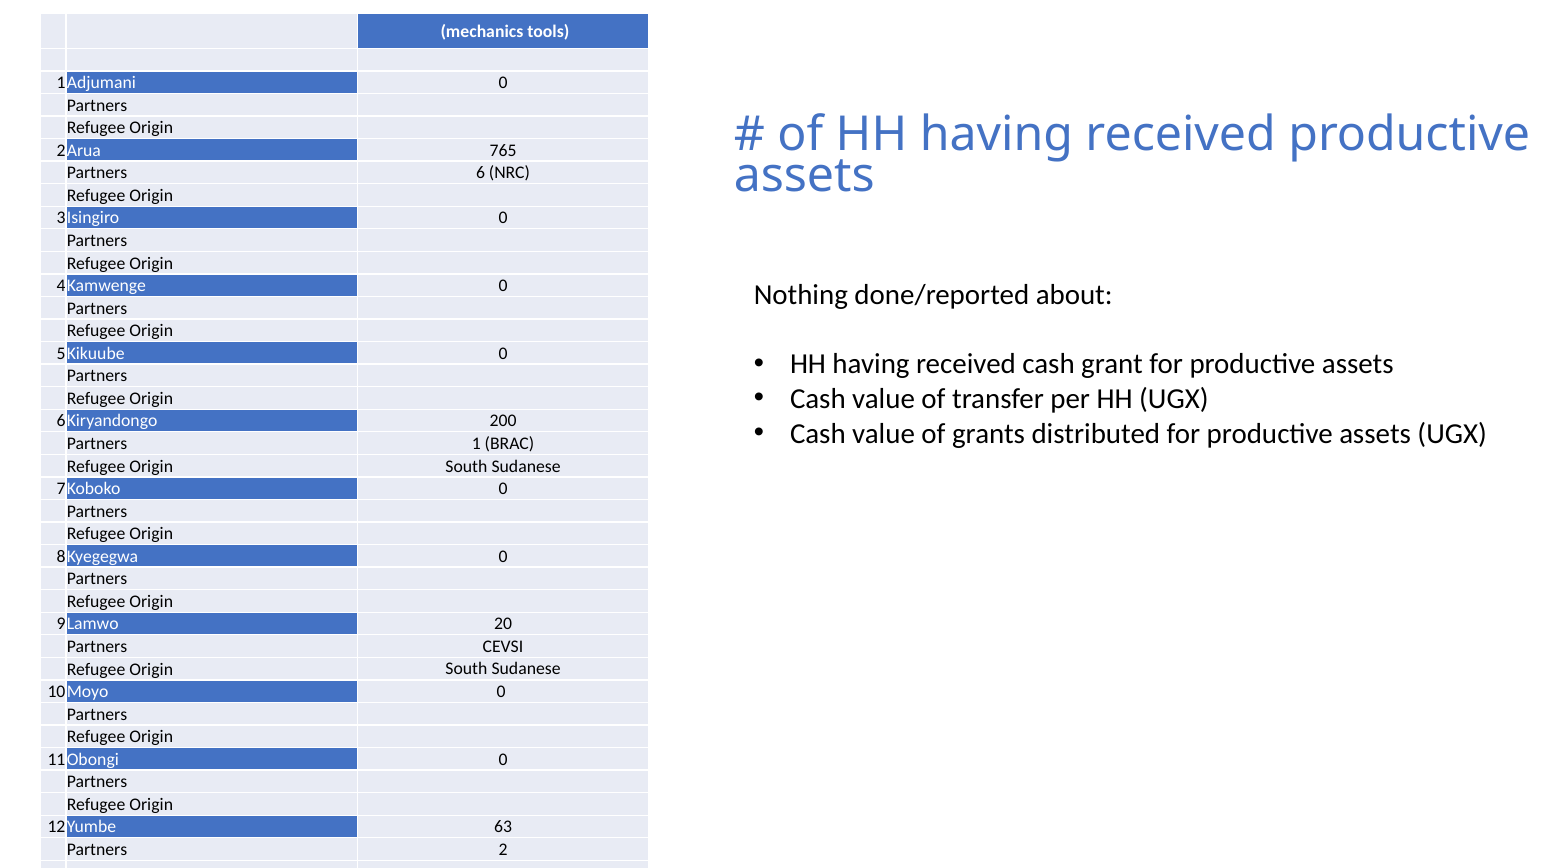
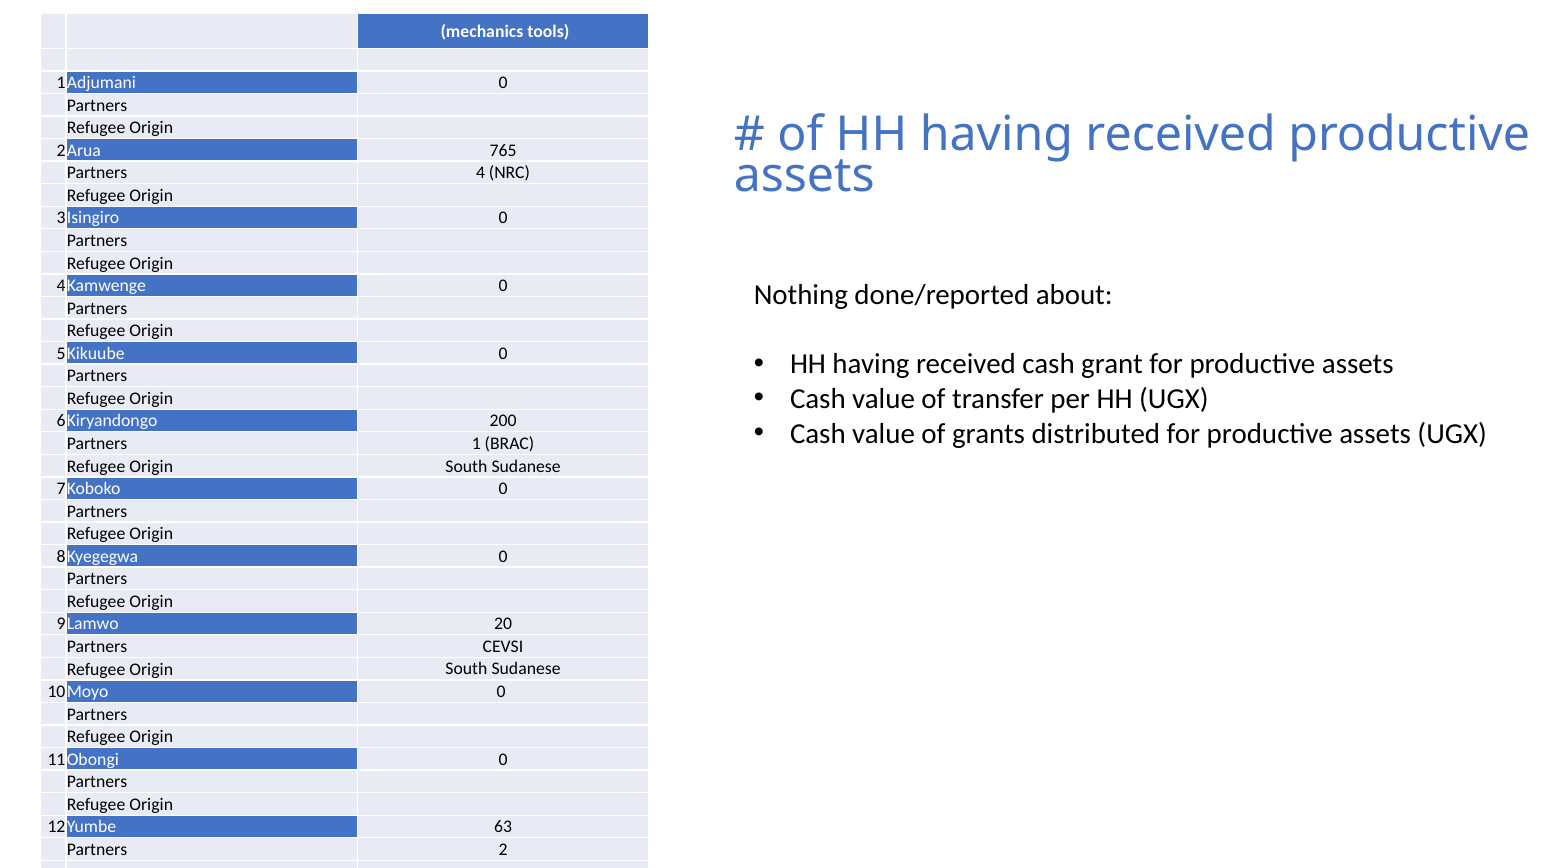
6: 6 -> 4
